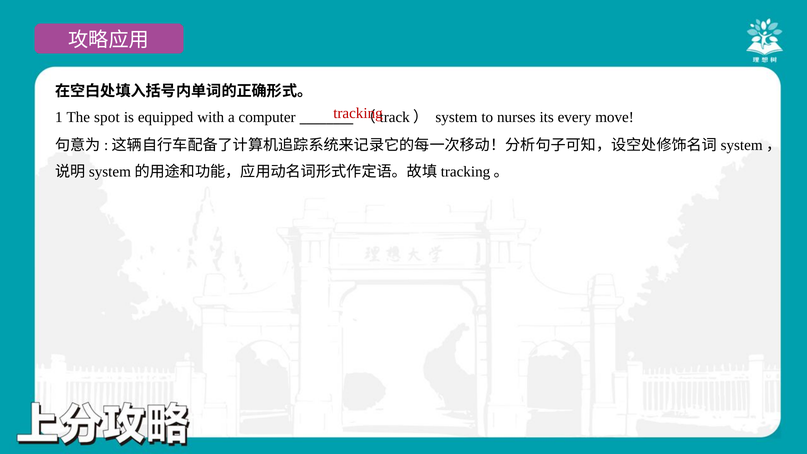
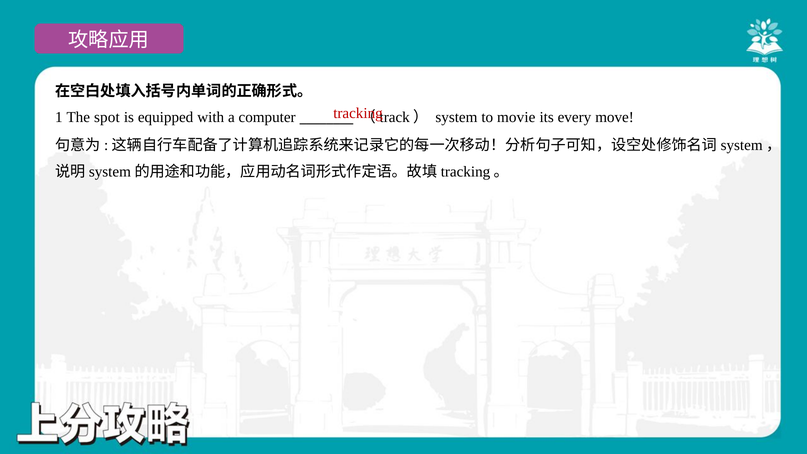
nurses: nurses -> movie
